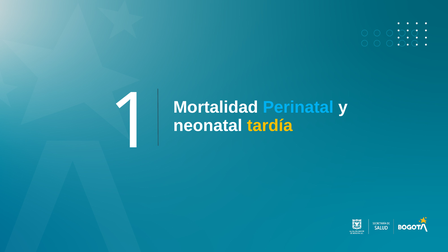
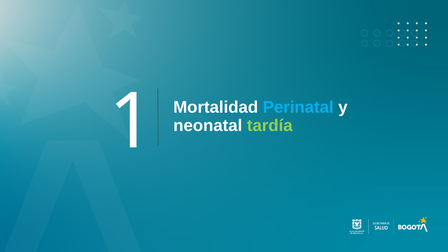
tardía colour: yellow -> light green
